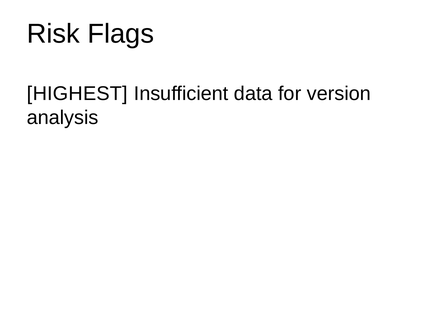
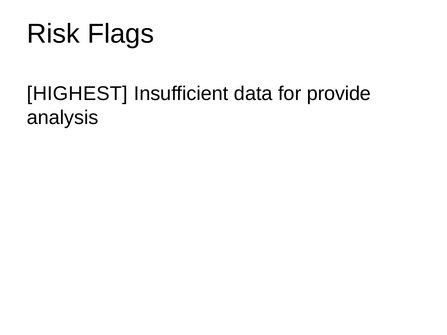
version: version -> provide
